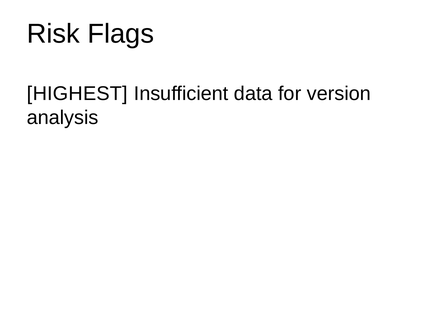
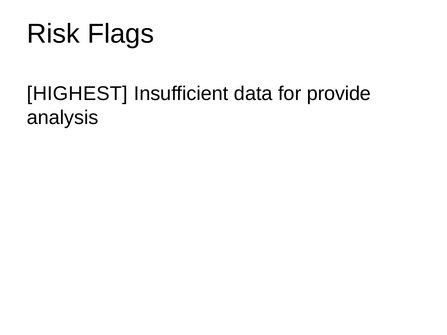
version: version -> provide
